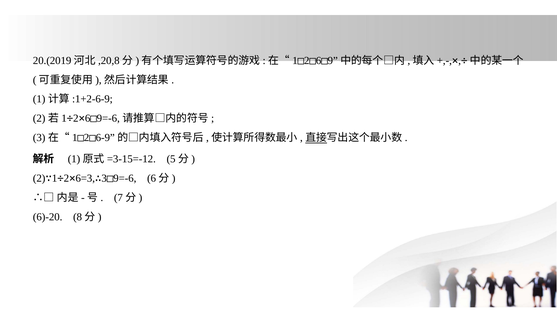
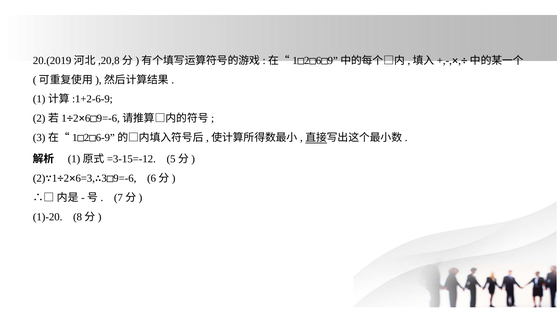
6)-20: 6)-20 -> 1)-20
